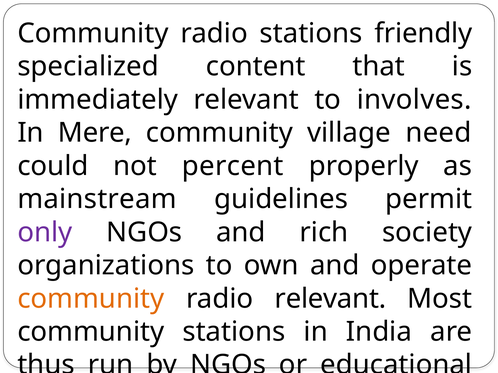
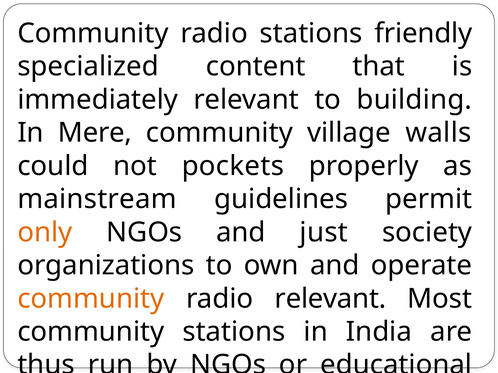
involves: involves -> building
need: need -> walls
percent: percent -> pockets
only colour: purple -> orange
rich: rich -> just
